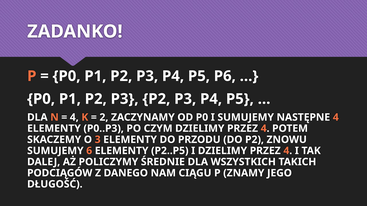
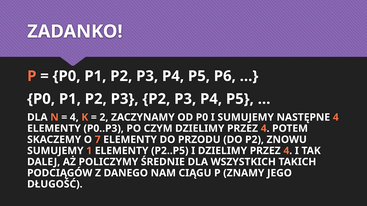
3: 3 -> 7
6: 6 -> 1
